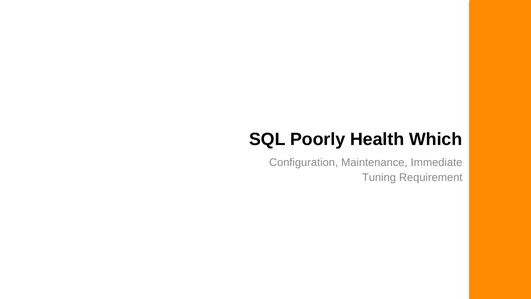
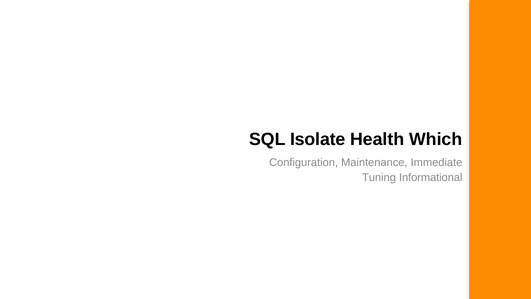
Poorly: Poorly -> Isolate
Requirement: Requirement -> Informational
